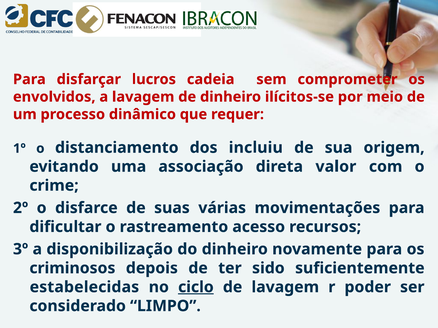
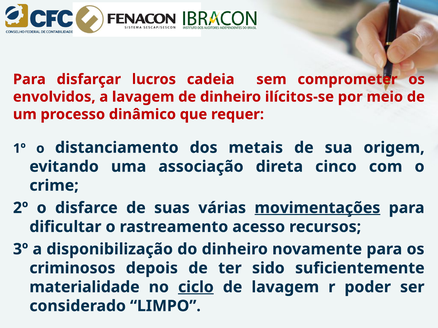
incluiu: incluiu -> metais
valor: valor -> cinco
movimentações underline: none -> present
estabelecidas: estabelecidas -> materialidade
